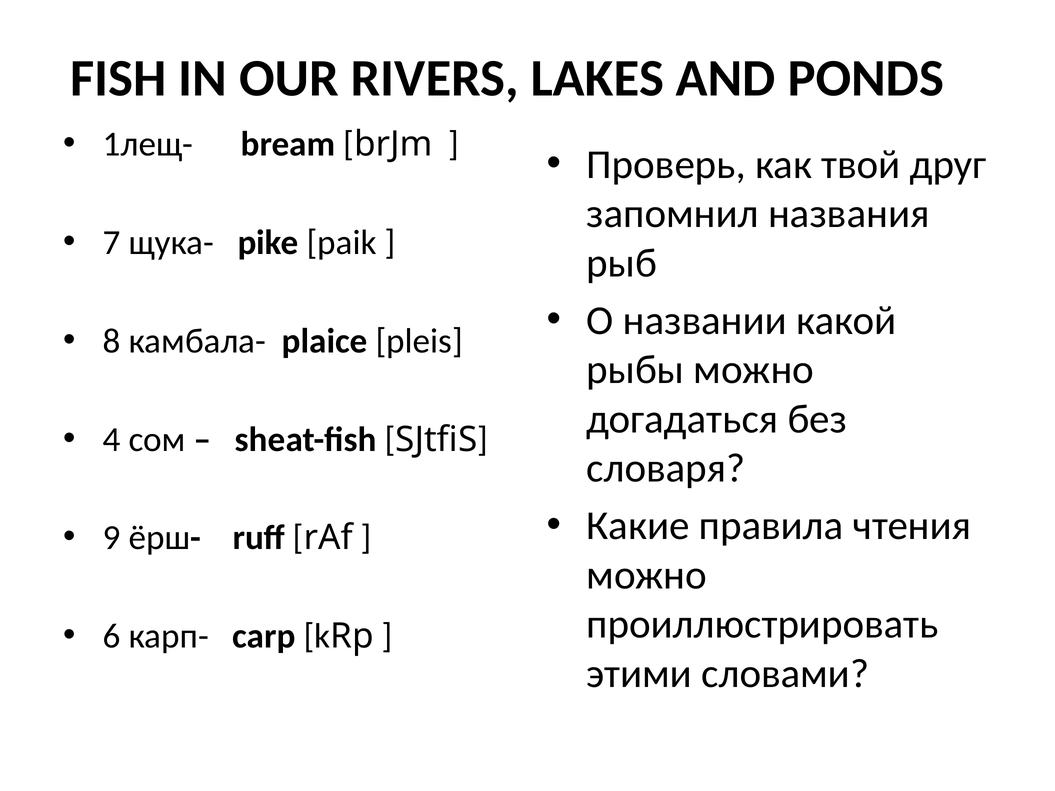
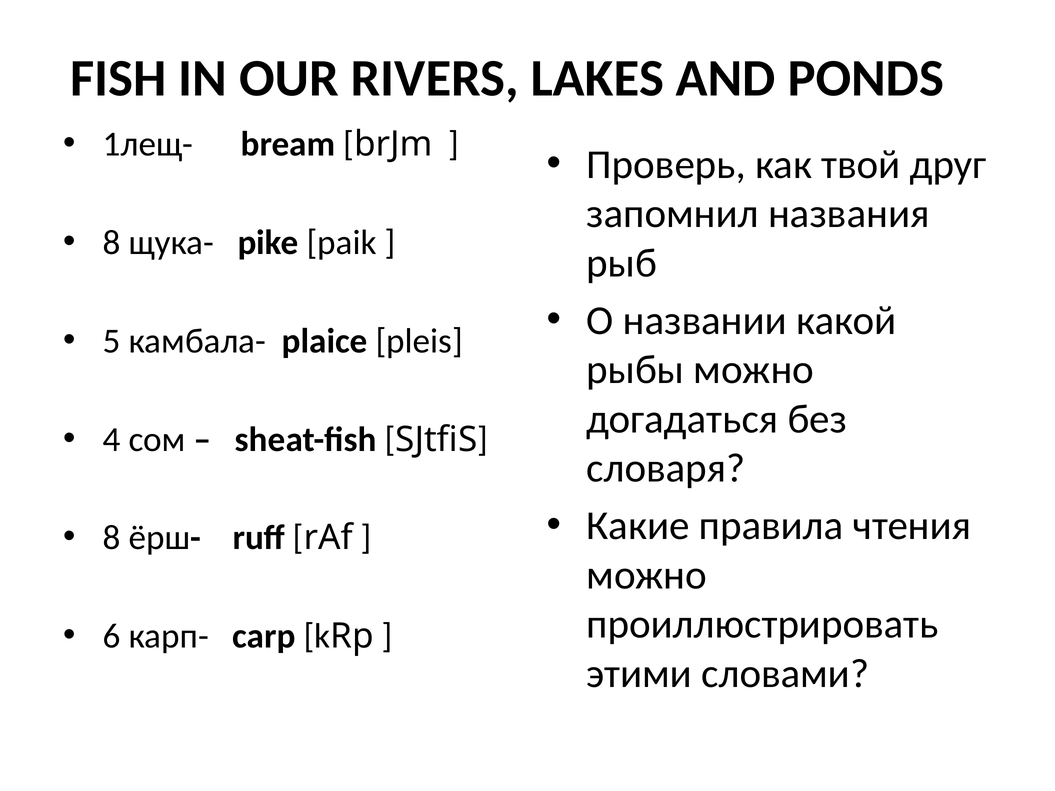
7 at (112, 243): 7 -> 8
8: 8 -> 5
9 at (112, 538): 9 -> 8
